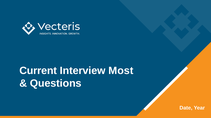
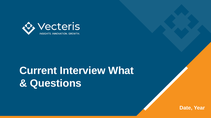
Most: Most -> What
